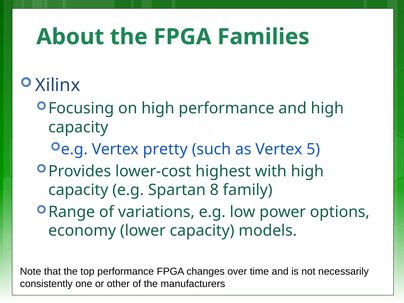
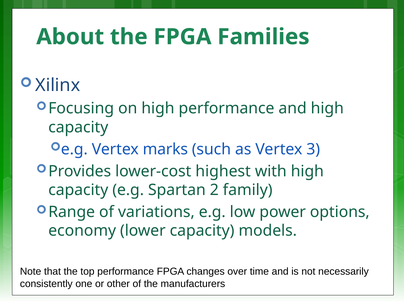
pretty: pretty -> marks
5: 5 -> 3
8: 8 -> 2
